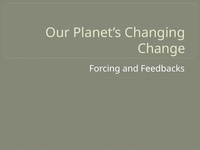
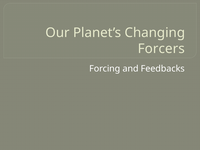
Change: Change -> Forcers
